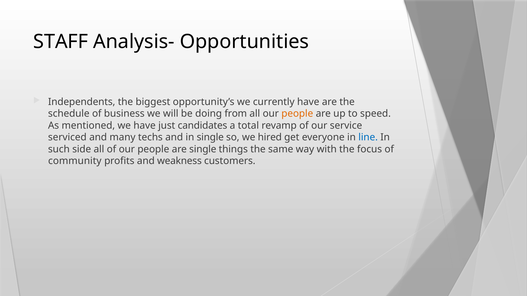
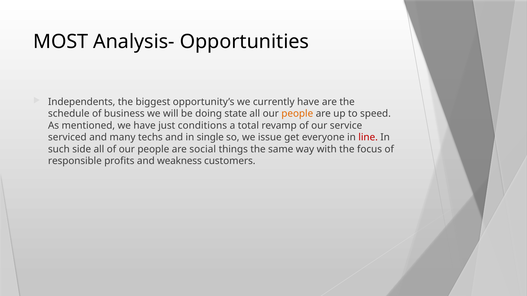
STAFF: STAFF -> MOST
from: from -> state
candidates: candidates -> conditions
hired: hired -> issue
line colour: blue -> red
are single: single -> social
community: community -> responsible
